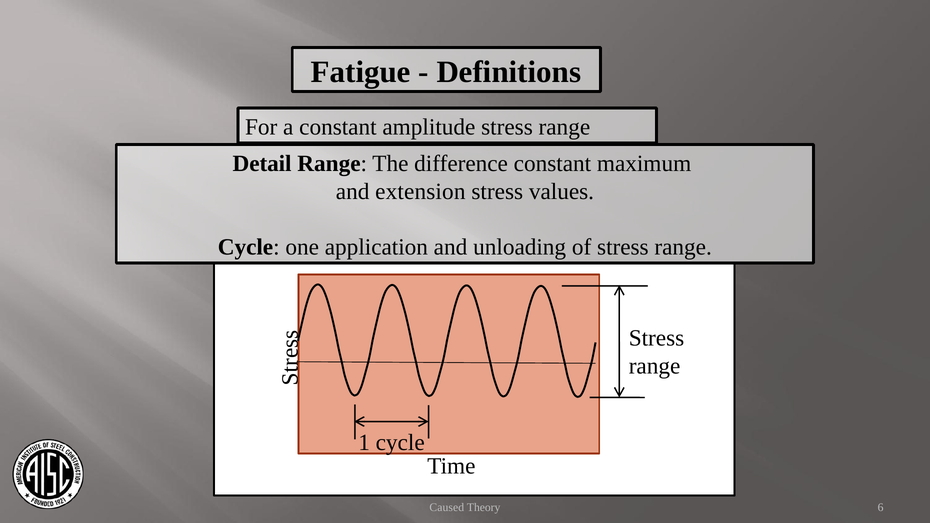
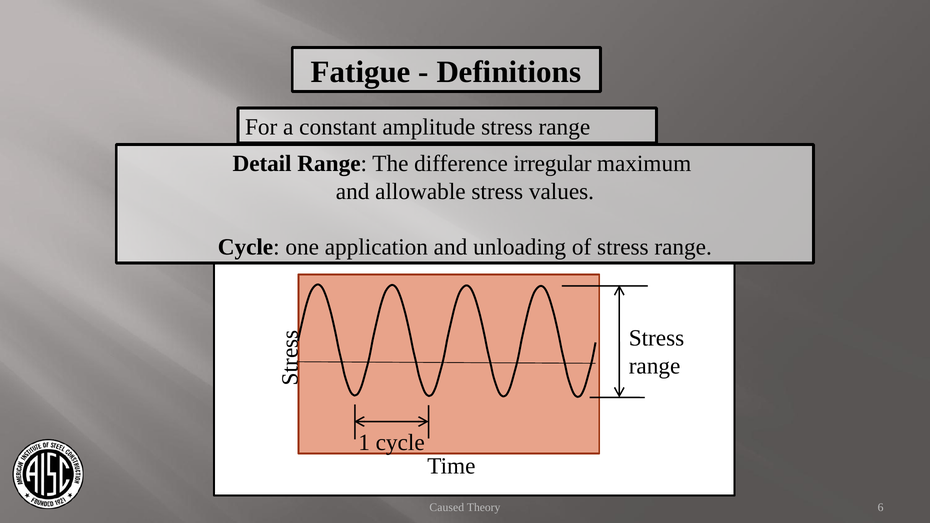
difference constant: constant -> irregular
extension: extension -> allowable
